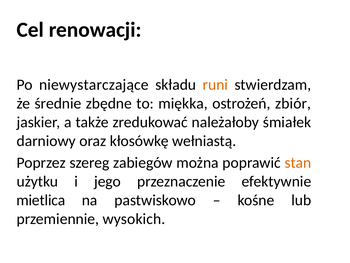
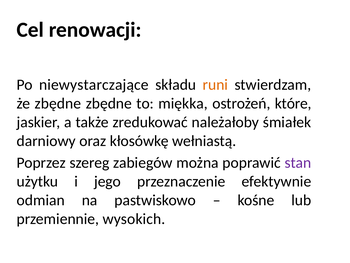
że średnie: średnie -> zbędne
zbiór: zbiór -> które
stan colour: orange -> purple
mietlica: mietlica -> odmian
